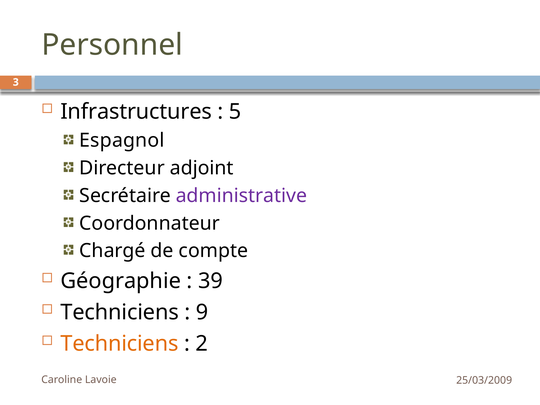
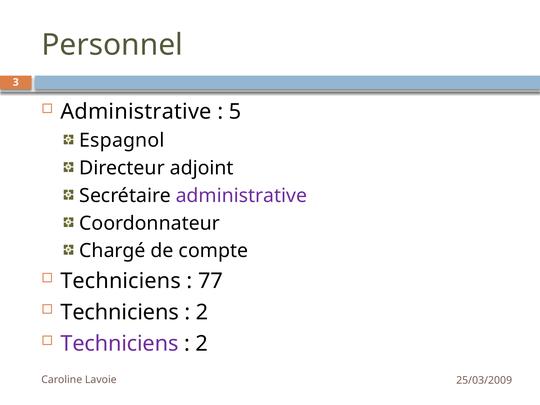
Infrastructures at (136, 112): Infrastructures -> Administrative
Géographie at (121, 281): Géographie -> Techniciens
39: 39 -> 77
9 at (202, 312): 9 -> 2
Techniciens at (119, 344) colour: orange -> purple
